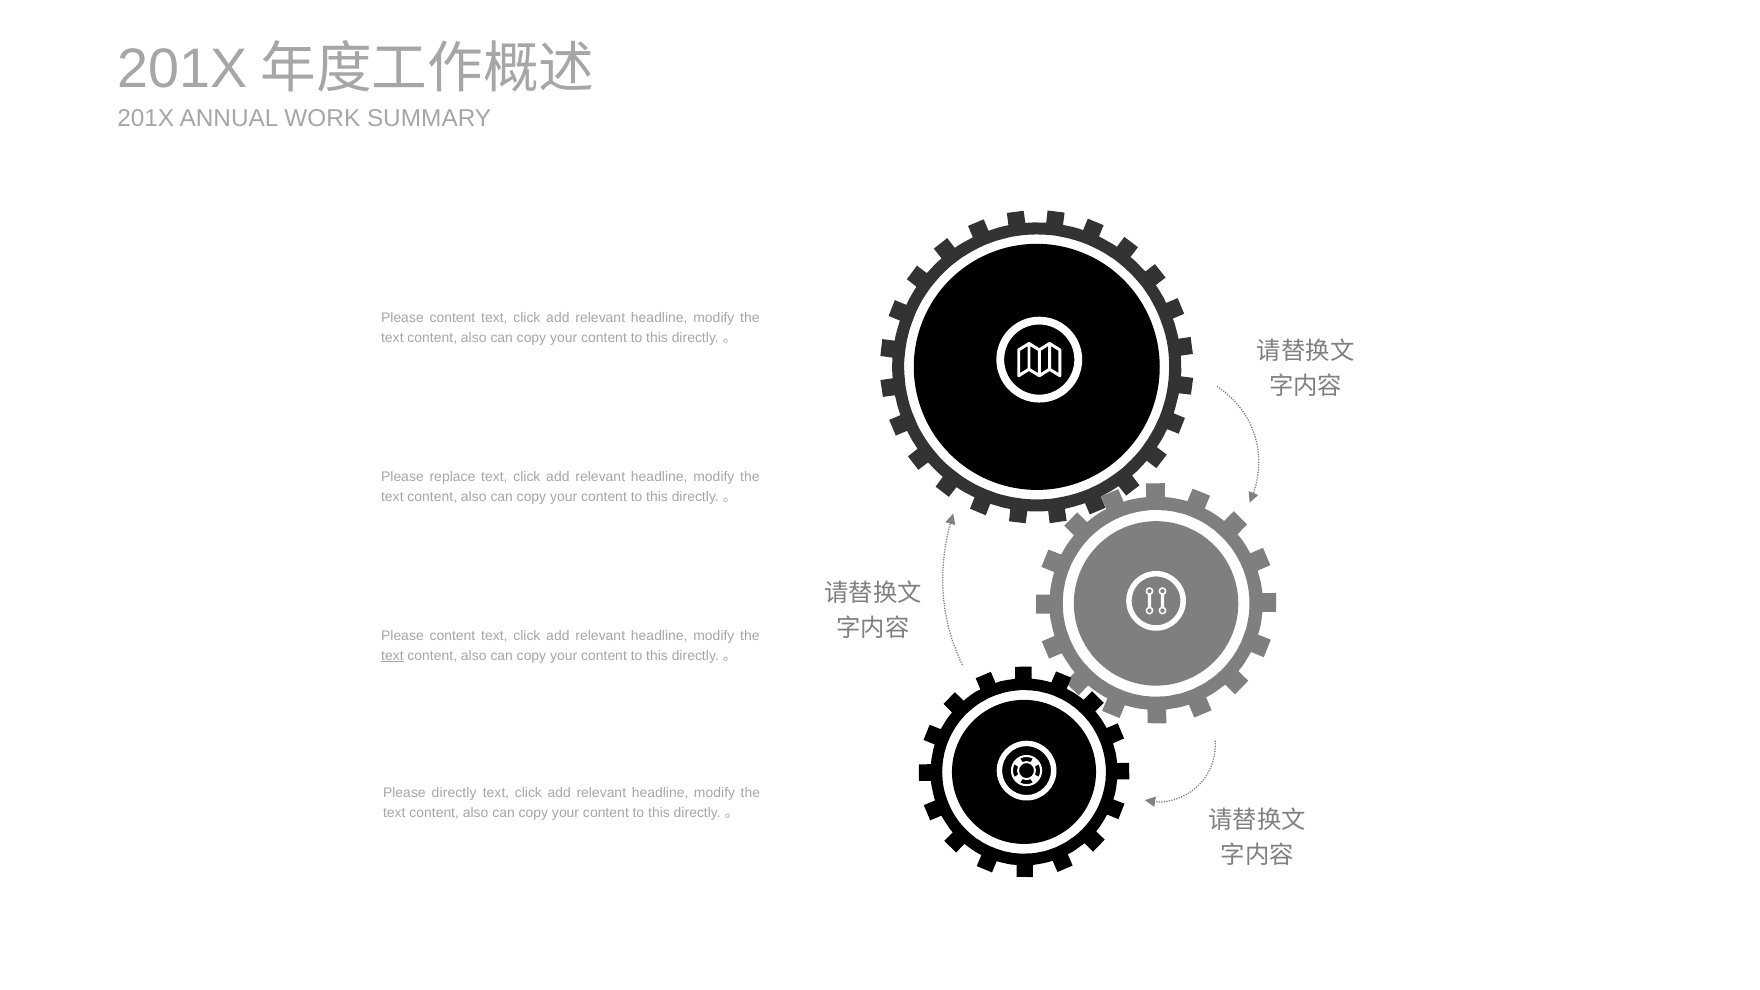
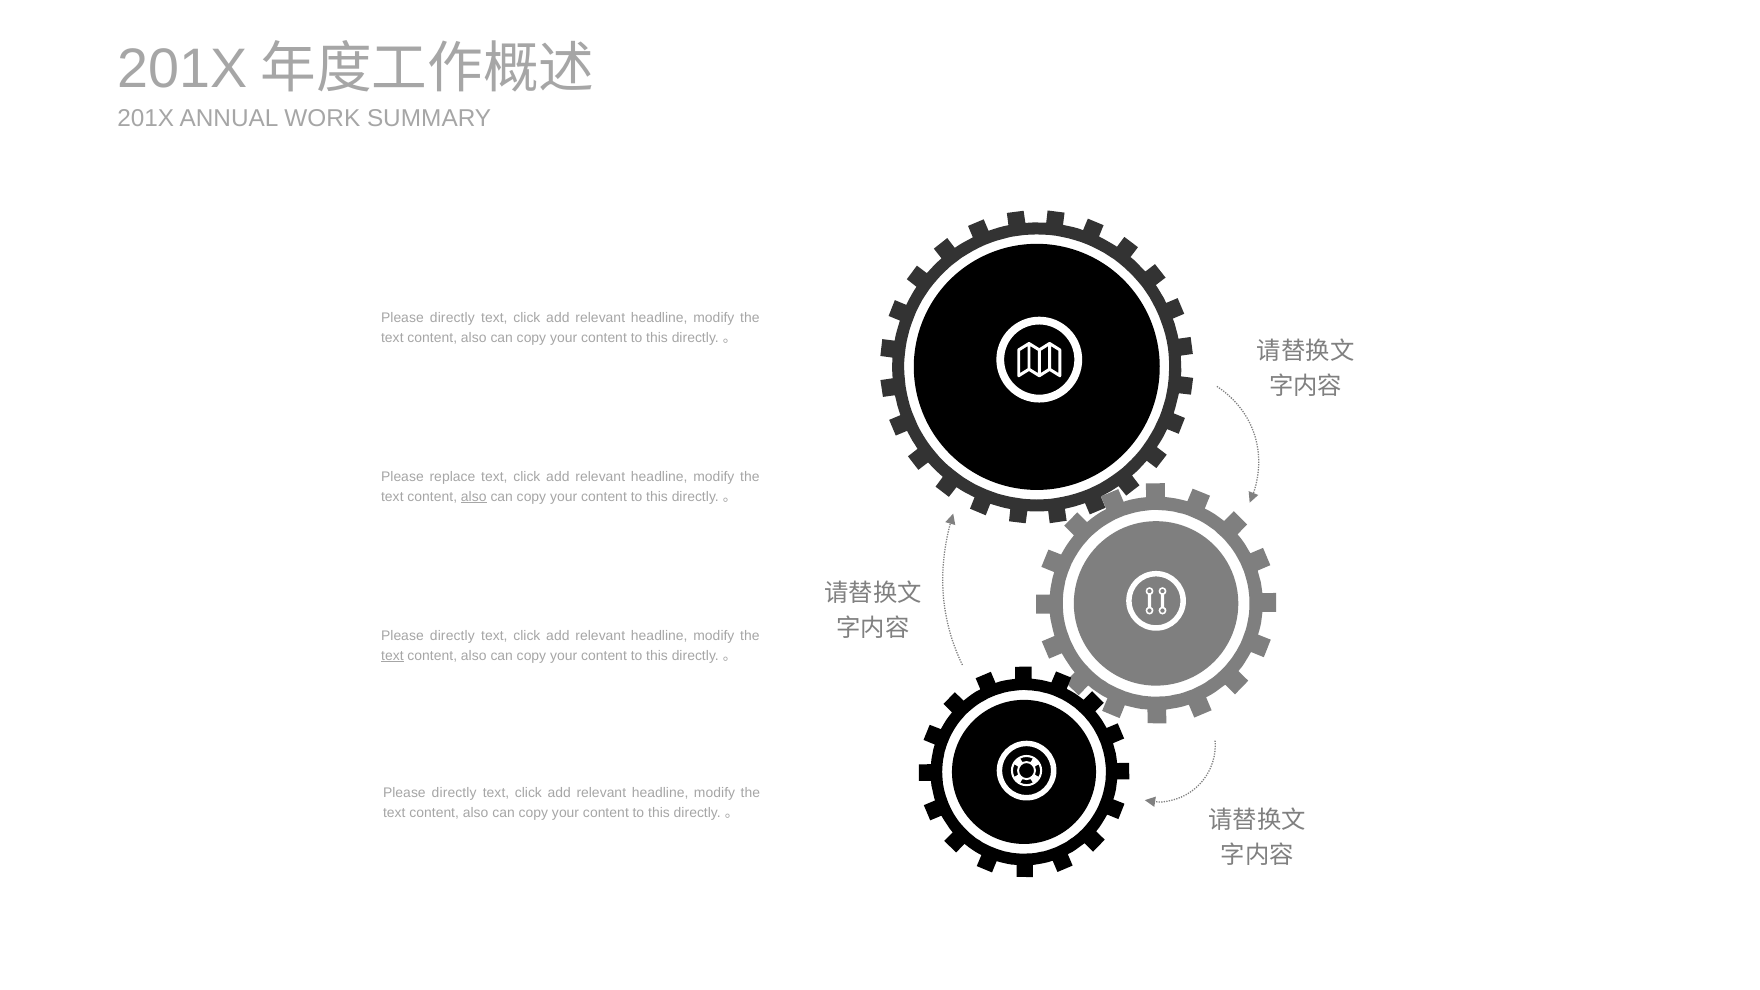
content at (452, 318): content -> directly
also at (474, 497) underline: none -> present
content at (452, 635): content -> directly
